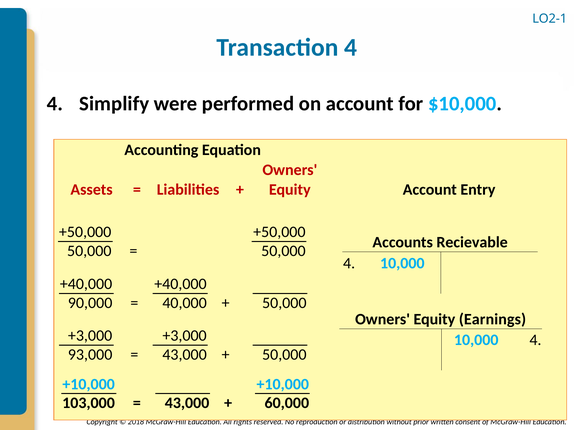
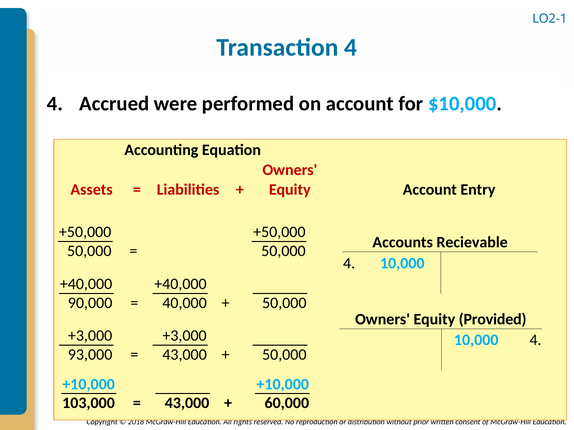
Simplify: Simplify -> Accrued
Earnings: Earnings -> Provided
